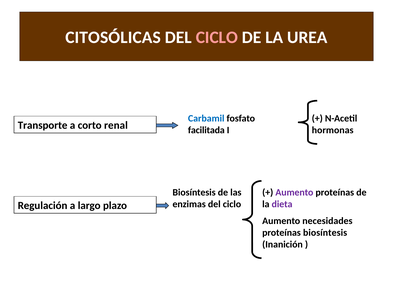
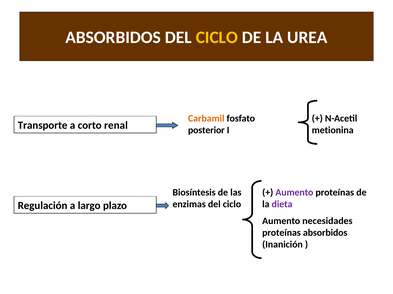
CITOSÓLICAS at (113, 38): CITOSÓLICAS -> ABSORBIDOS
CICLO at (217, 38) colour: pink -> yellow
Carbamil colour: blue -> orange
facilitada: facilitada -> posterior
hormonas: hormonas -> metionina
proteínas biosíntesis: biosíntesis -> absorbidos
